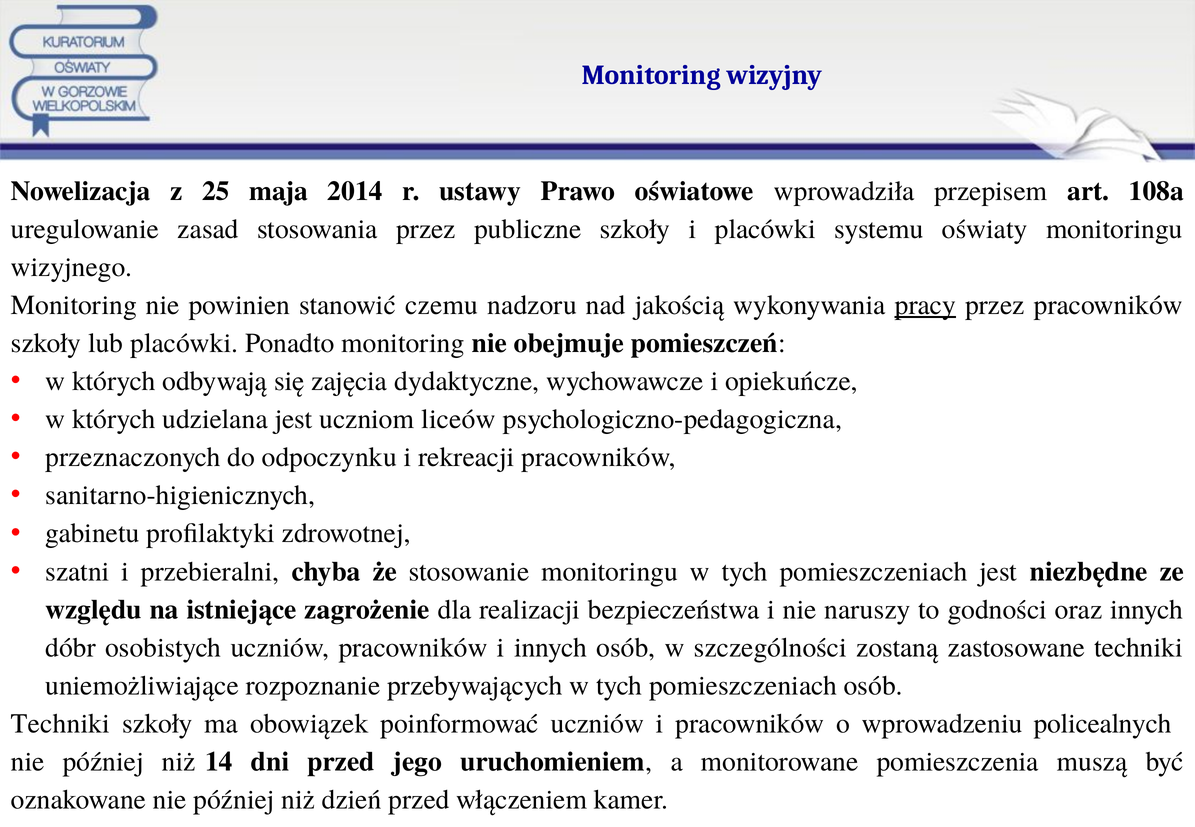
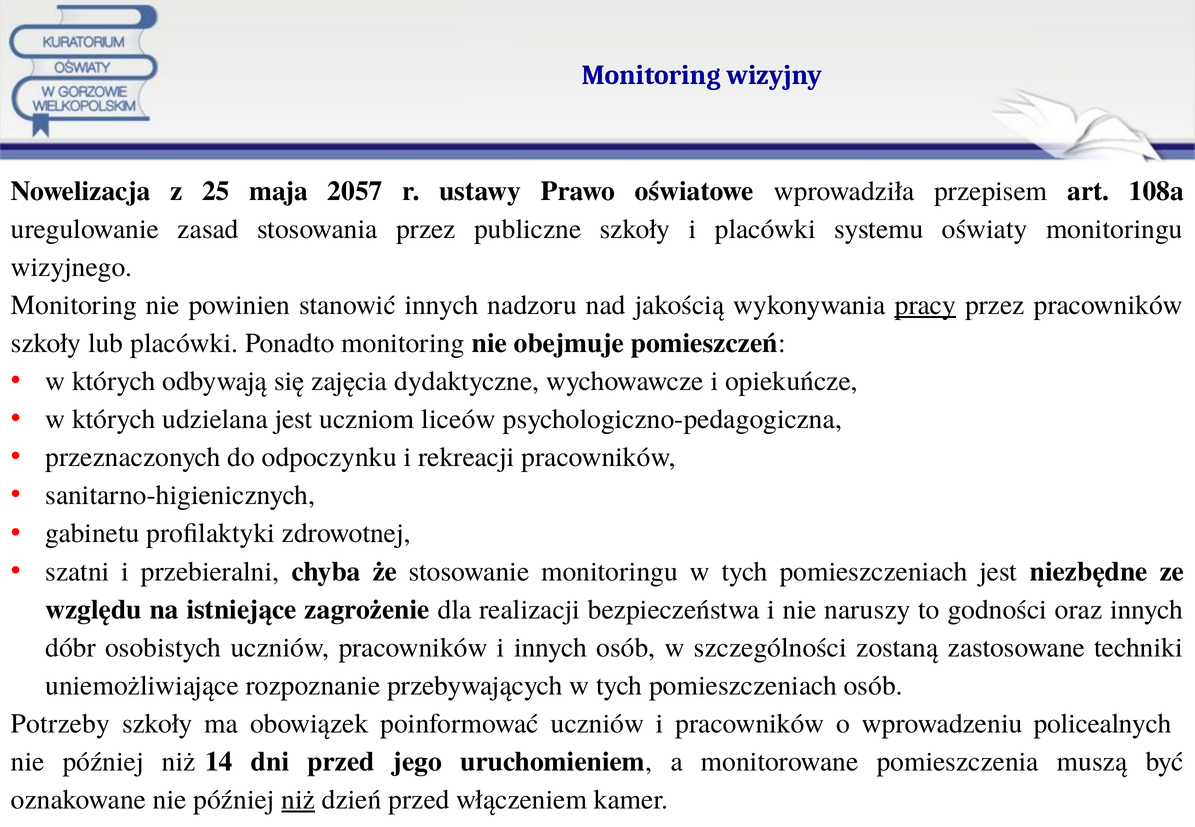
2014: 2014 -> 2057
stanowić czemu: czemu -> innych
Techniki at (60, 724): Techniki -> Potrzeby
niż at (298, 800) underline: none -> present
